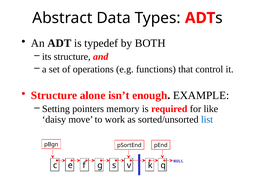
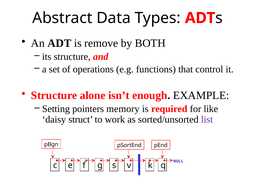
typedef: typedef -> remove
move: move -> struct
list colour: blue -> purple
